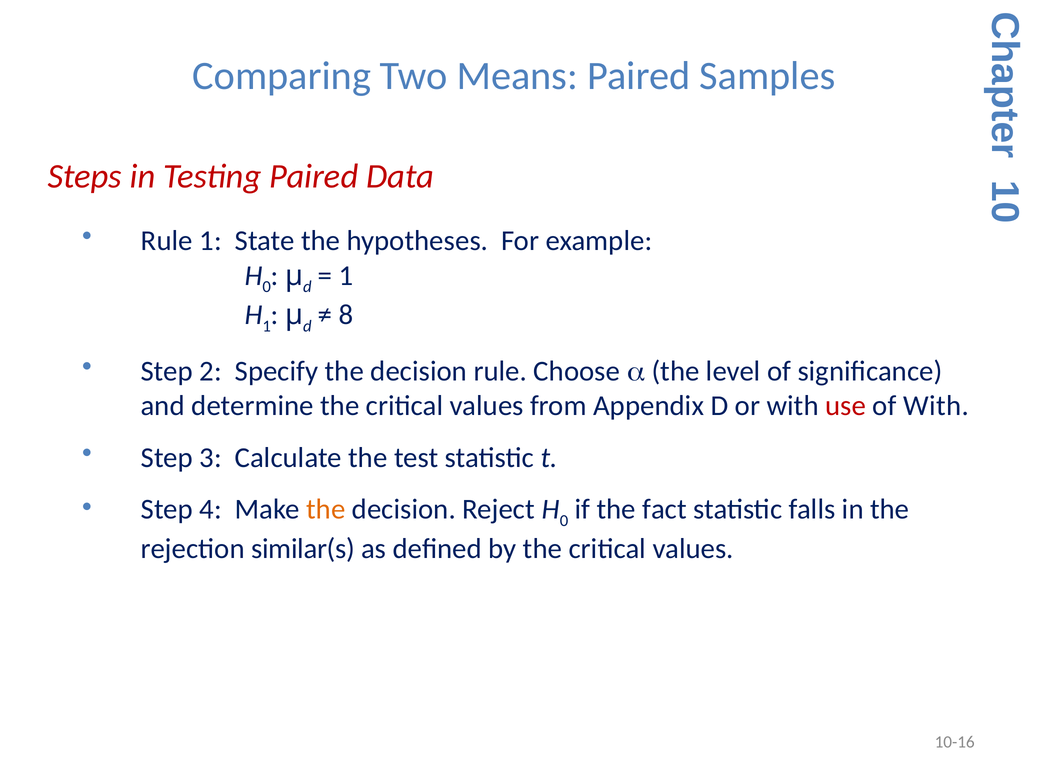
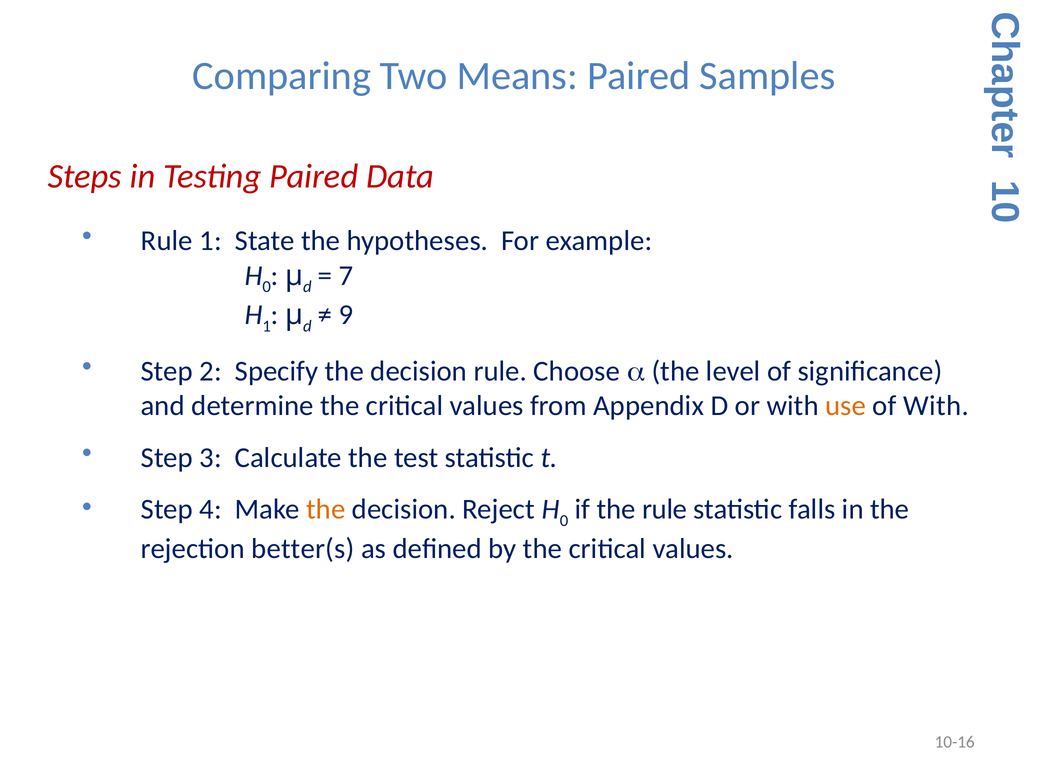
1 at (346, 276): 1 -> 7
8: 8 -> 9
use colour: red -> orange
the fact: fact -> rule
similar(s: similar(s -> better(s
